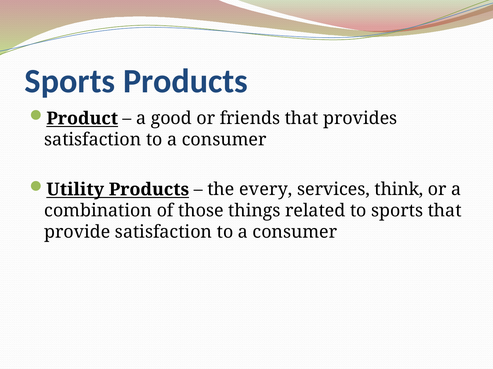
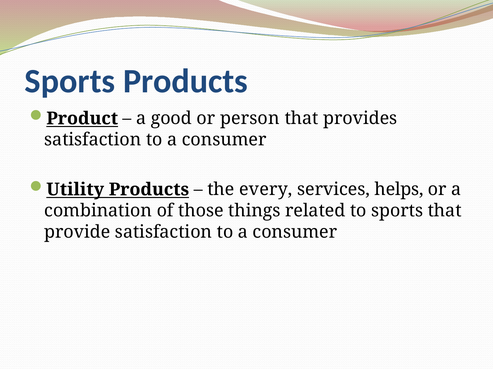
friends: friends -> person
think: think -> helps
